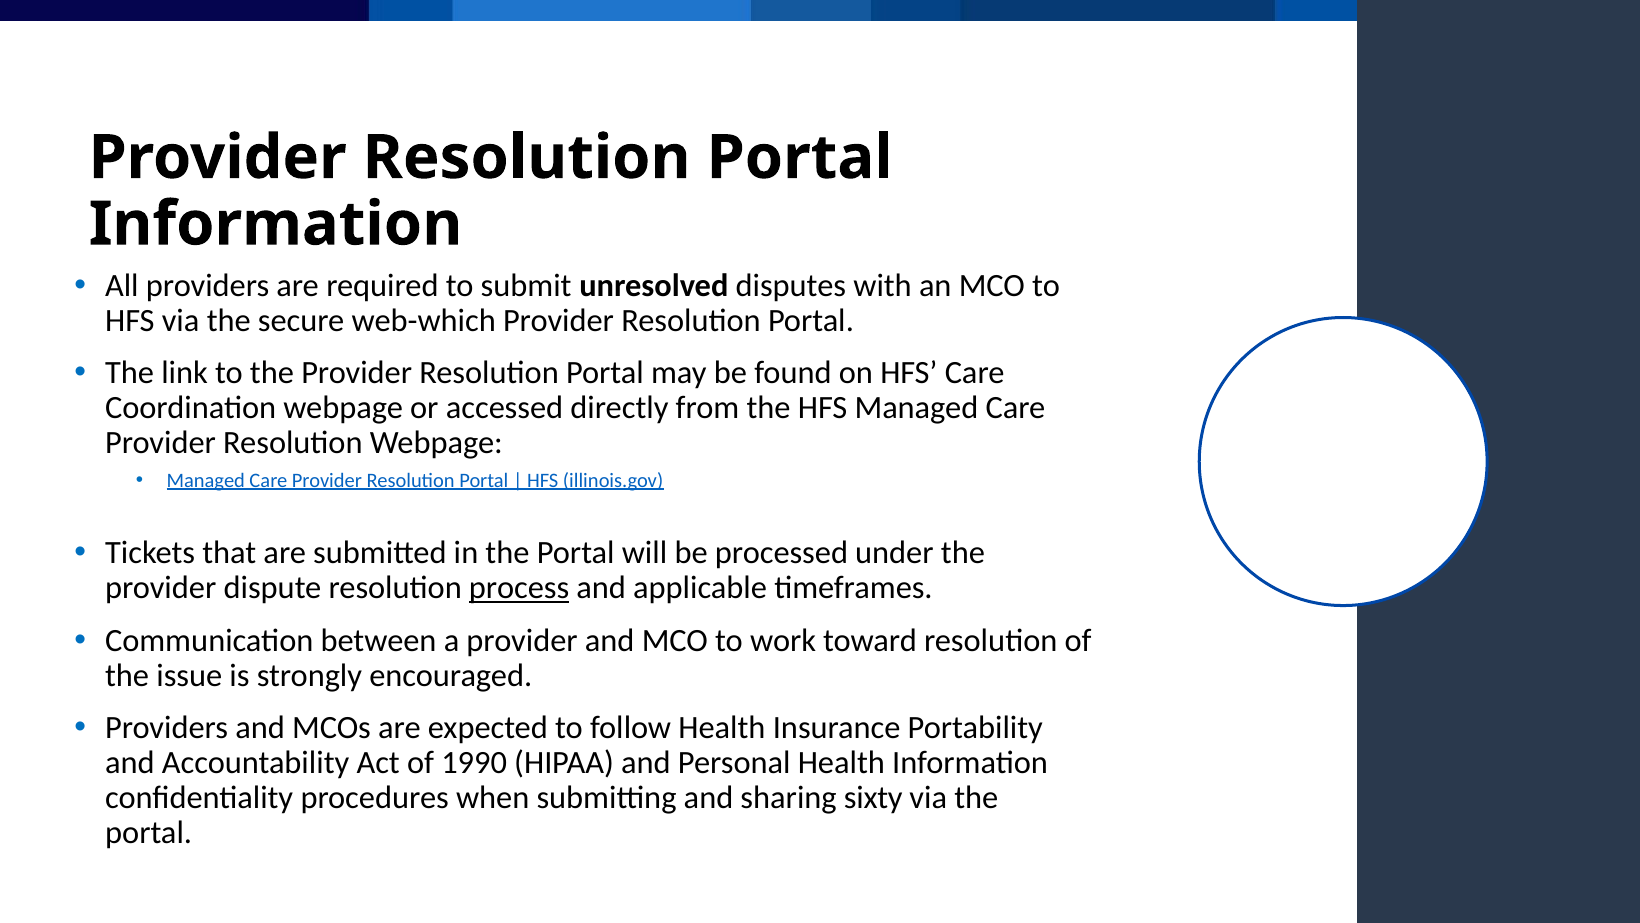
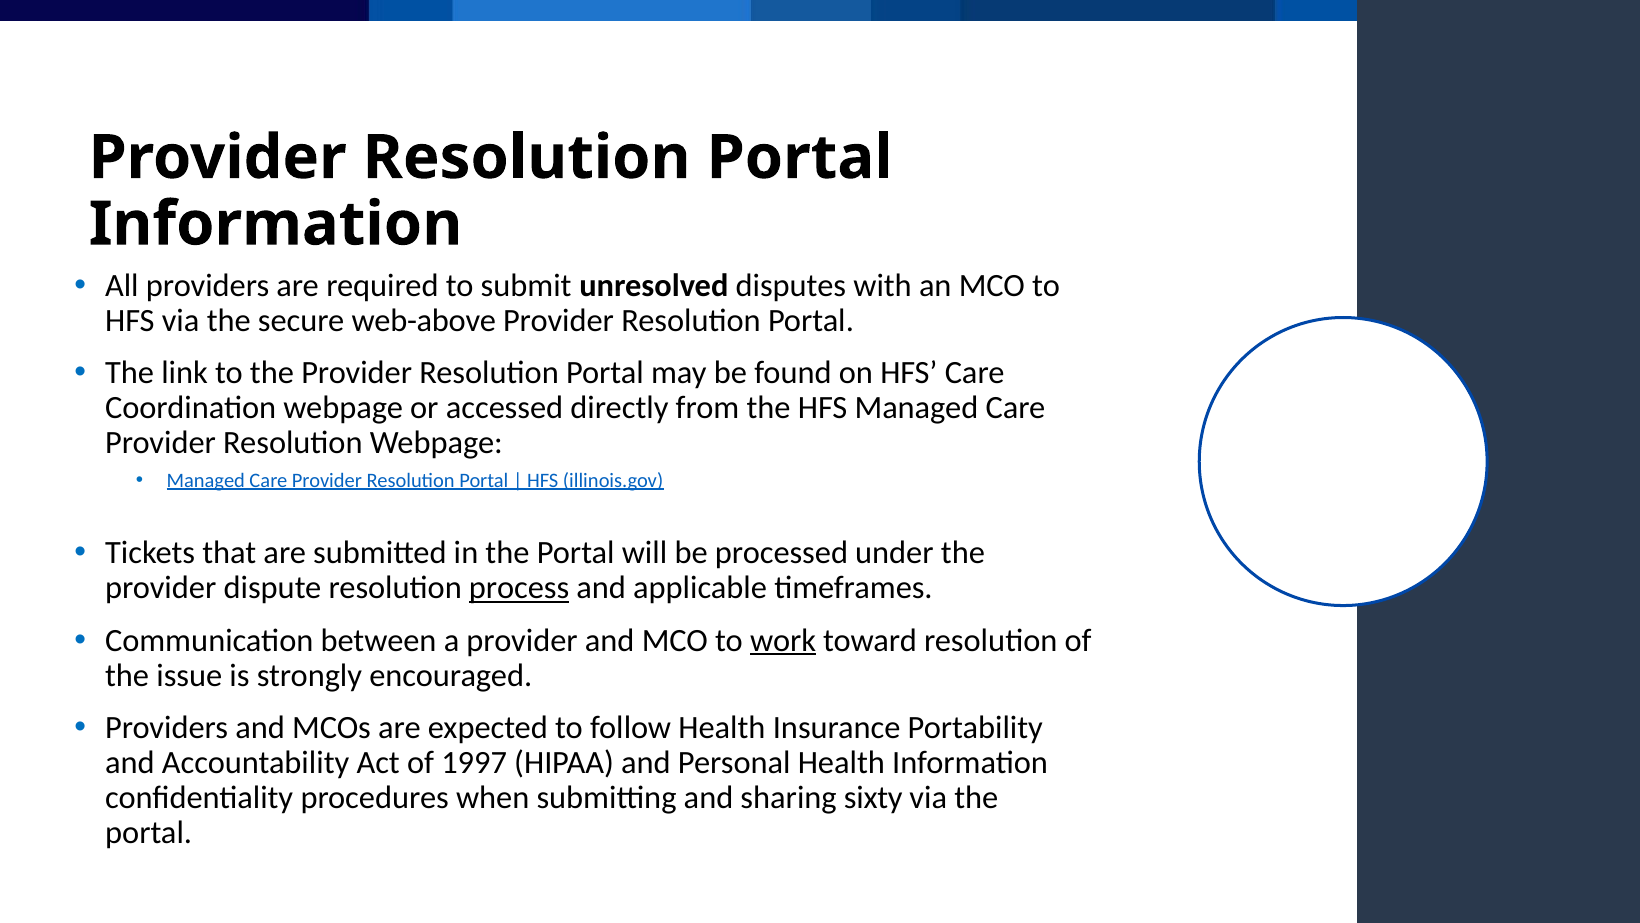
web-which: web-which -> web-above
work underline: none -> present
1990: 1990 -> 1997
